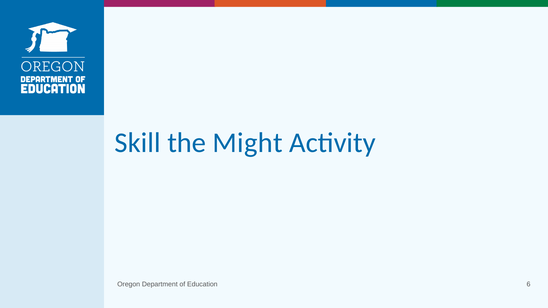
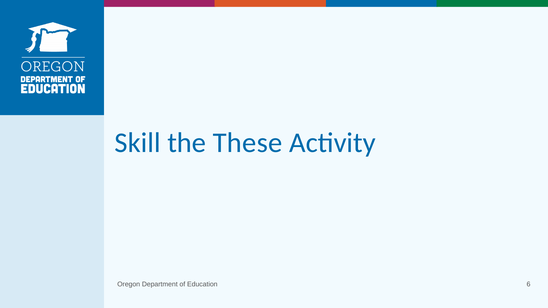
Might: Might -> These
